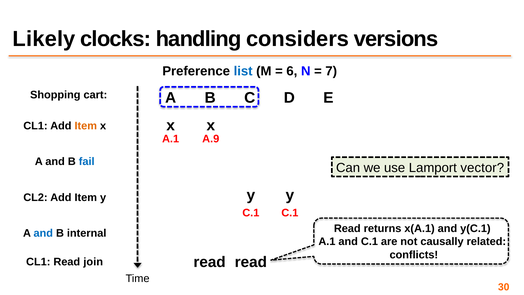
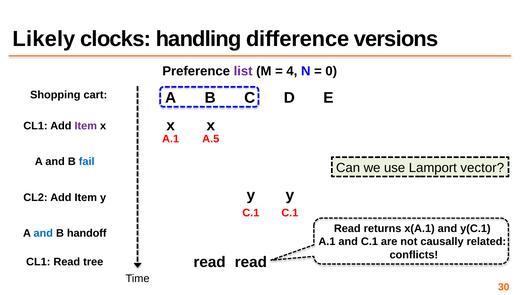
considers: considers -> difference
list colour: blue -> purple
6: 6 -> 4
7: 7 -> 0
Item at (86, 126) colour: orange -> purple
A.9: A.9 -> A.5
internal: internal -> handoff
join: join -> tree
